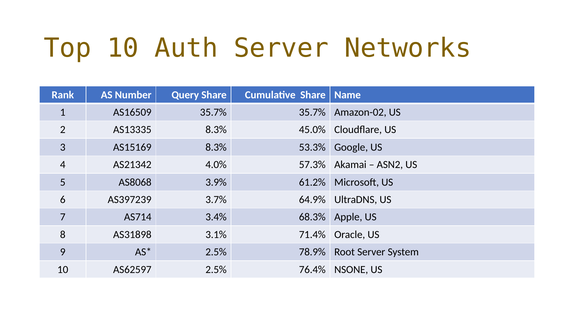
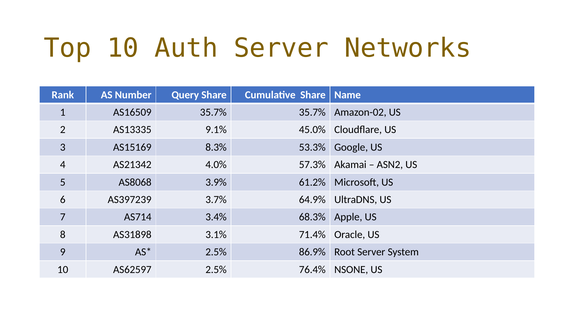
AS13335 8.3%: 8.3% -> 9.1%
78.9%: 78.9% -> 86.9%
